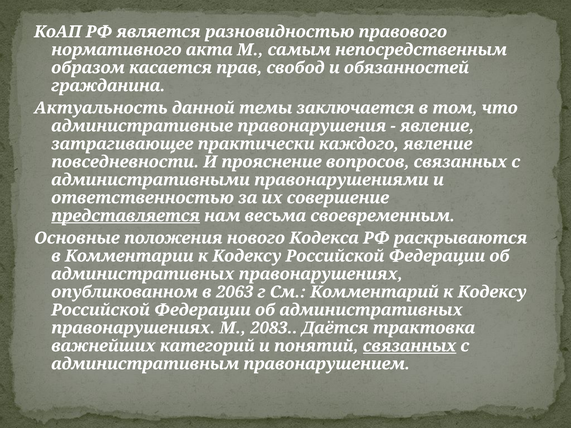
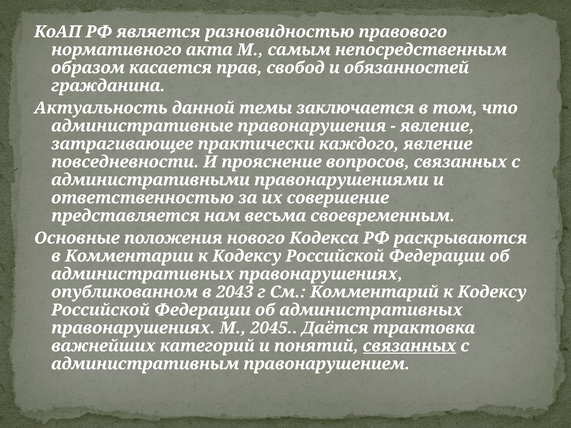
представляется underline: present -> none
2063: 2063 -> 2043
2083: 2083 -> 2045
